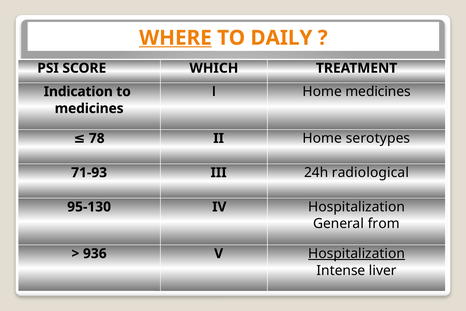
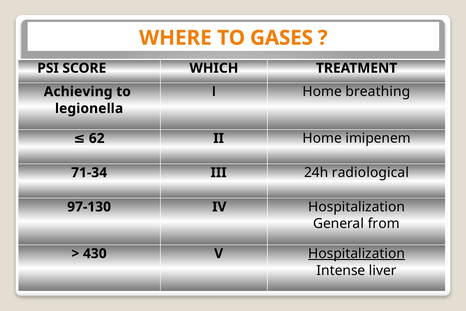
WHERE underline: present -> none
DAILY: DAILY -> GASES
Home medicines: medicines -> breathing
Indication: Indication -> Achieving
medicines at (89, 108): medicines -> legionella
78: 78 -> 62
serotypes: serotypes -> imipenem
71-93: 71-93 -> 71-34
95-130: 95-130 -> 97-130
936: 936 -> 430
